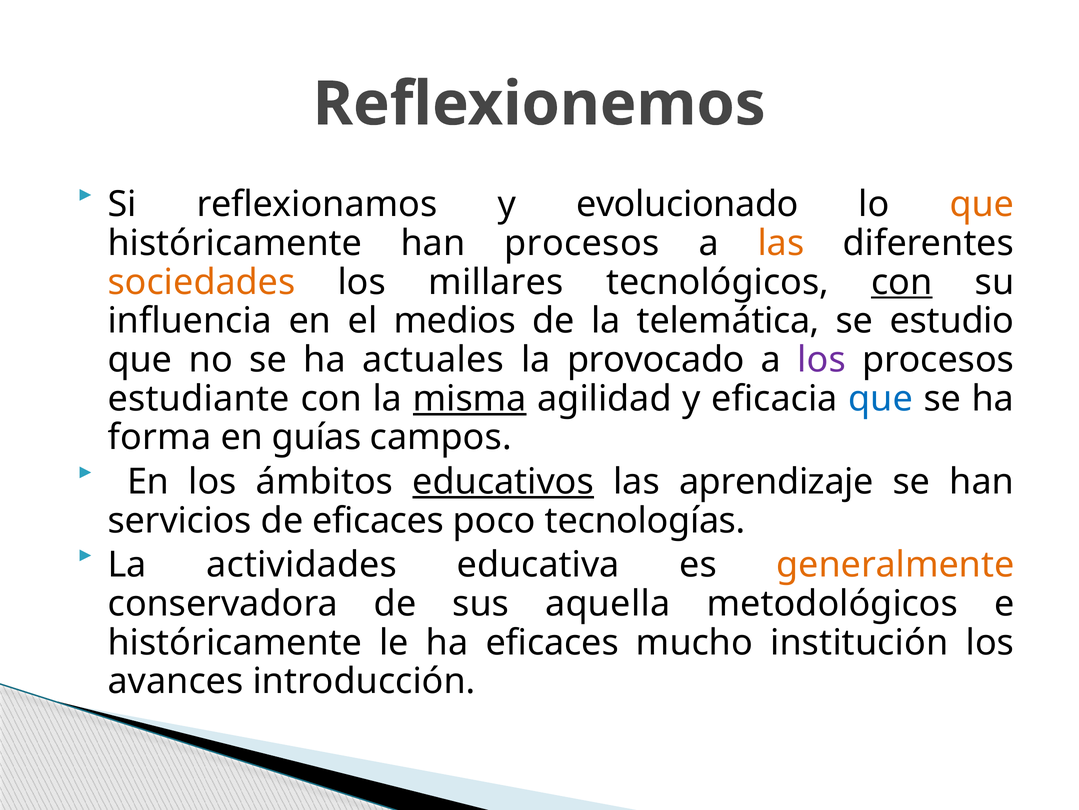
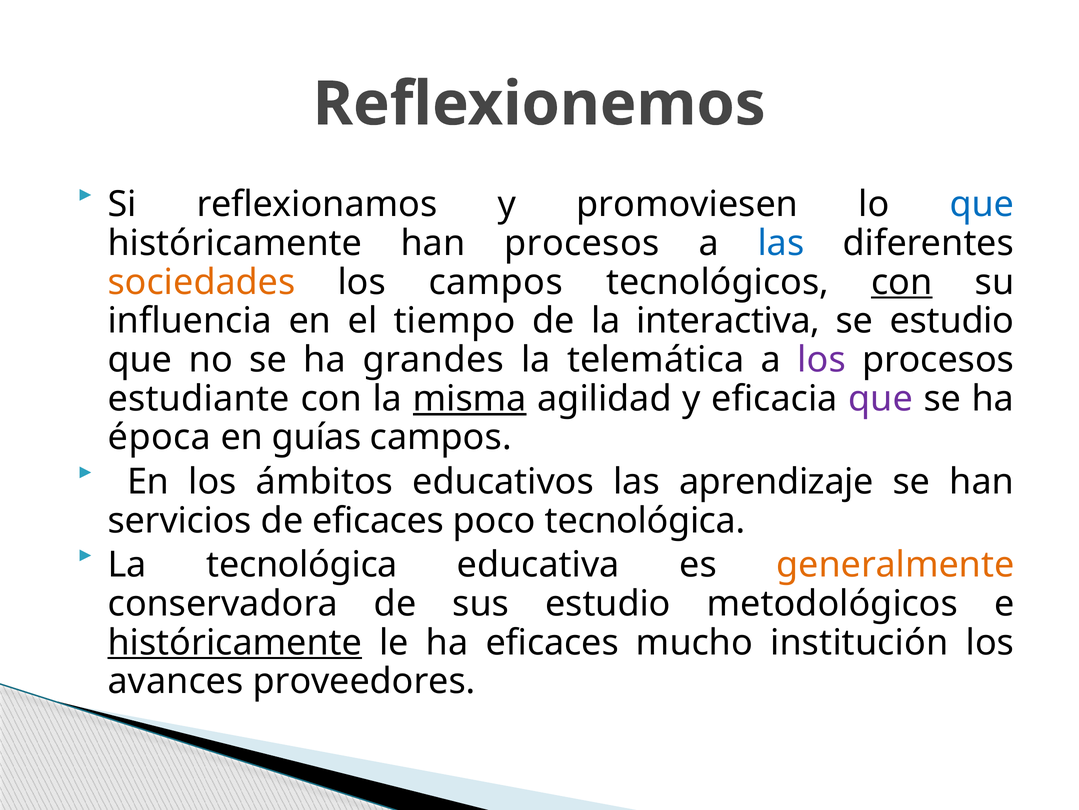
evolucionado: evolucionado -> promoviesen
que at (982, 204) colour: orange -> blue
las at (781, 243) colour: orange -> blue
los millares: millares -> campos
medios: medios -> tiempo
telemática: telemática -> interactiva
actuales: actuales -> grandes
provocado: provocado -> telemática
que at (881, 398) colour: blue -> purple
forma: forma -> época
educativos underline: present -> none
poco tecnologías: tecnologías -> tecnológica
La actividades: actividades -> tecnológica
sus aquella: aquella -> estudio
históricamente at (235, 642) underline: none -> present
introducción: introducción -> proveedores
